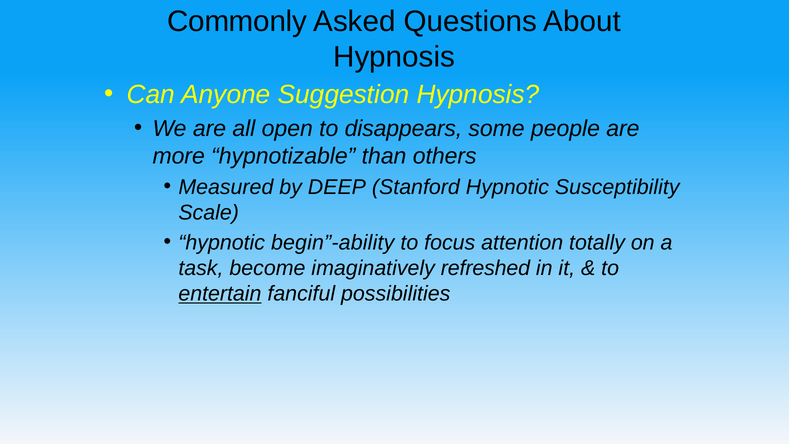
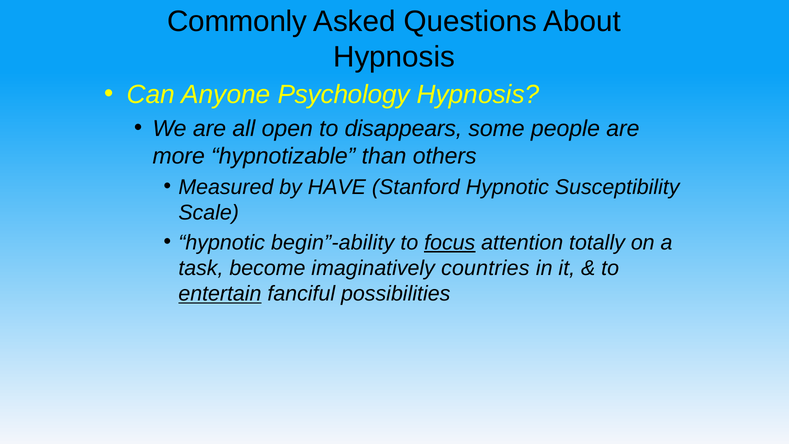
Suggestion: Suggestion -> Psychology
DEEP: DEEP -> HAVE
focus underline: none -> present
refreshed: refreshed -> countries
